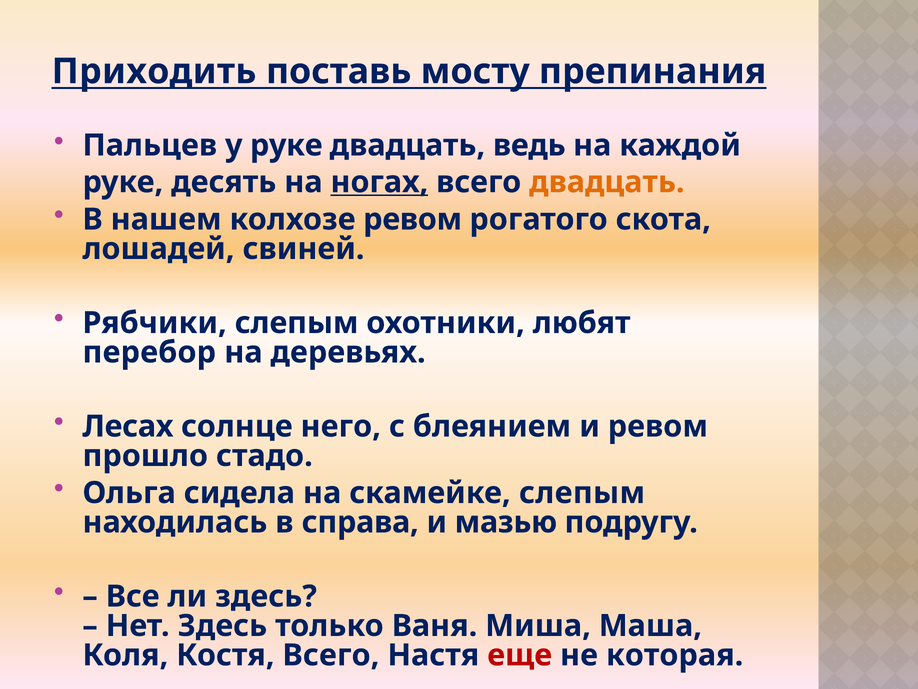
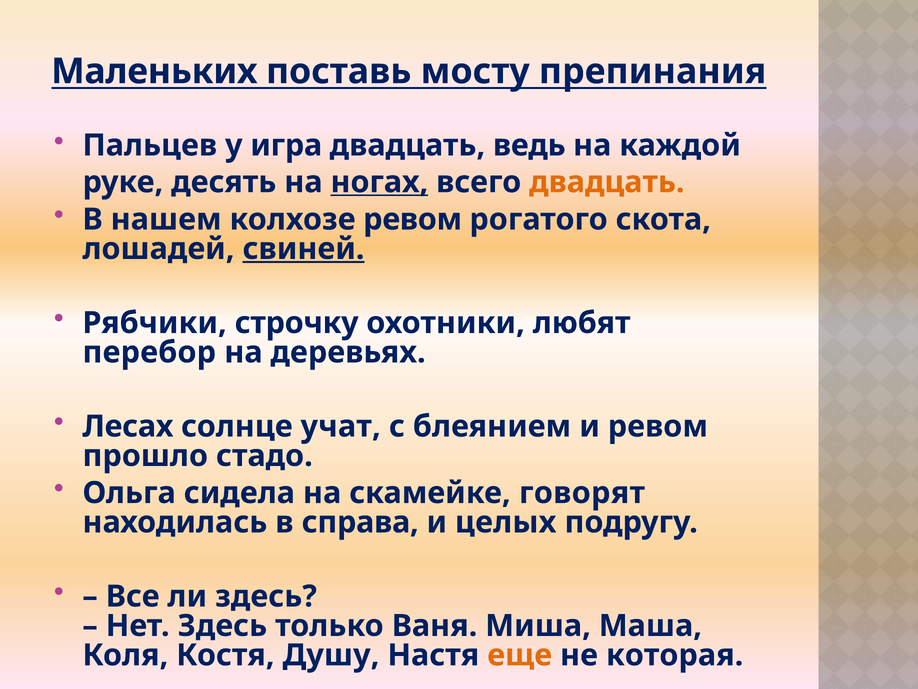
Приходить: Приходить -> Маленьких
у руке: руке -> игра
свиней underline: none -> present
Рябчики слепым: слепым -> строчку
него: него -> учат
скамейке слепым: слепым -> говорят
мазью: мазью -> целых
Костя Всего: Всего -> Душу
еще colour: red -> orange
